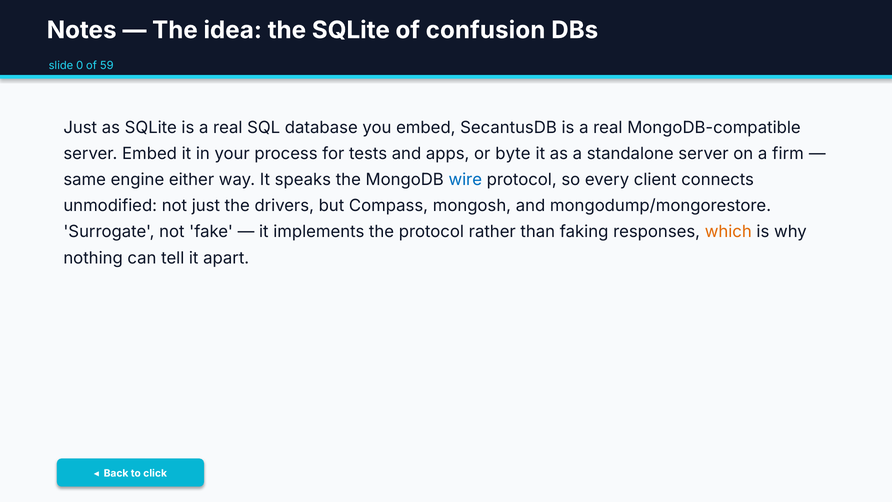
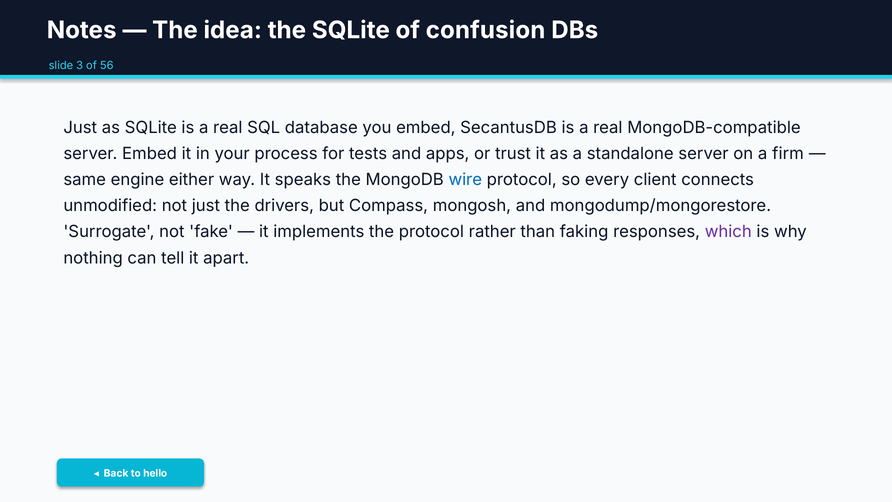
0: 0 -> 3
59: 59 -> 56
byte: byte -> trust
which colour: orange -> purple
click: click -> hello
